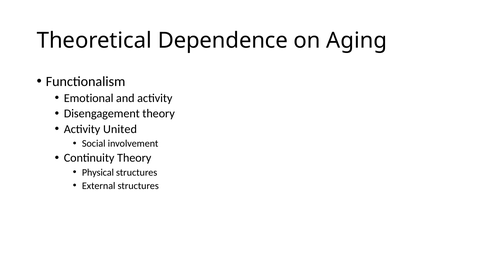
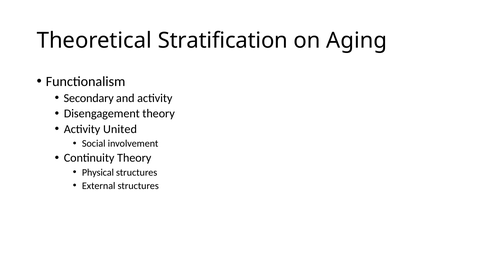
Dependence: Dependence -> Stratification
Emotional: Emotional -> Secondary
